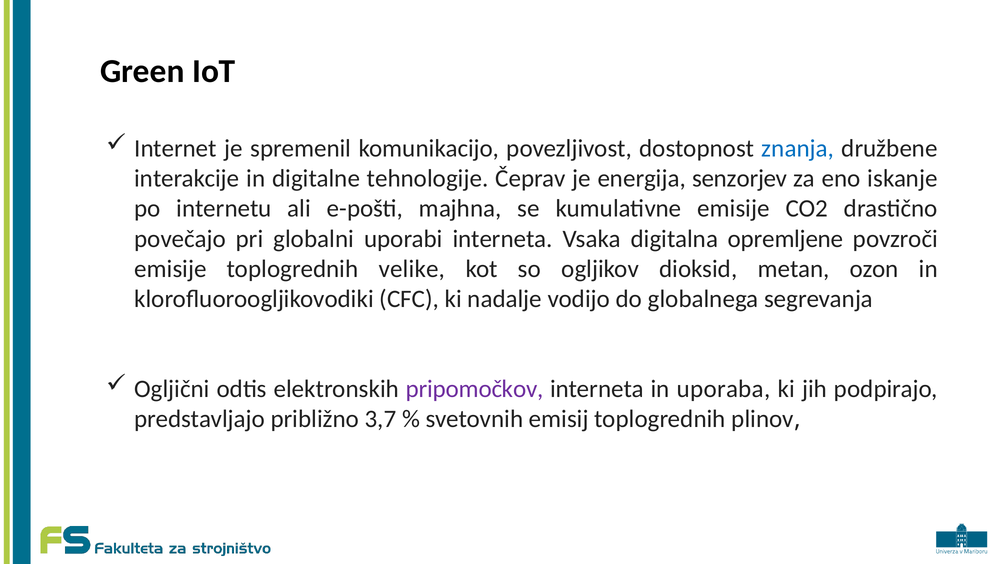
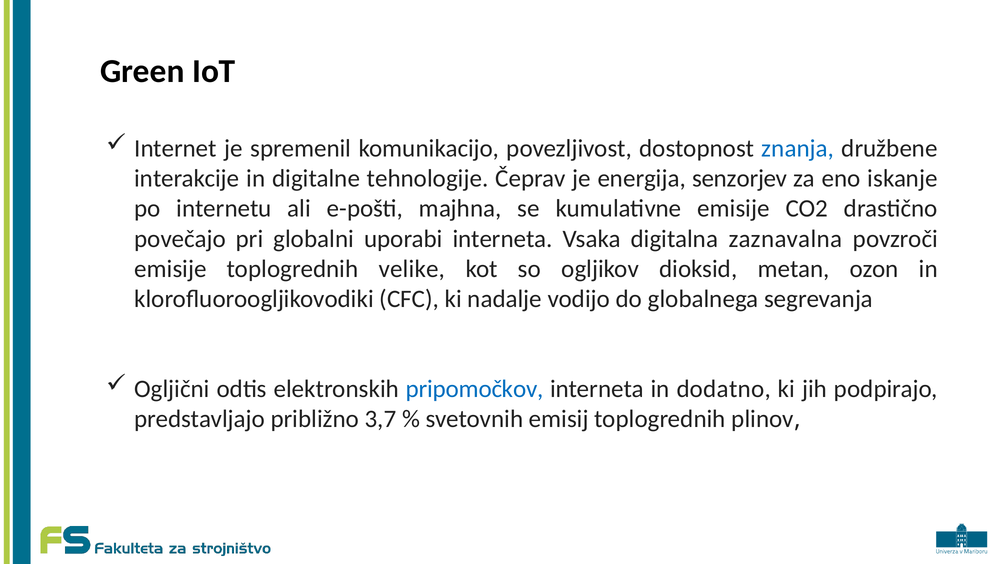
opremljene: opremljene -> zaznavalna
pripomočkov colour: purple -> blue
uporaba: uporaba -> dodatno
